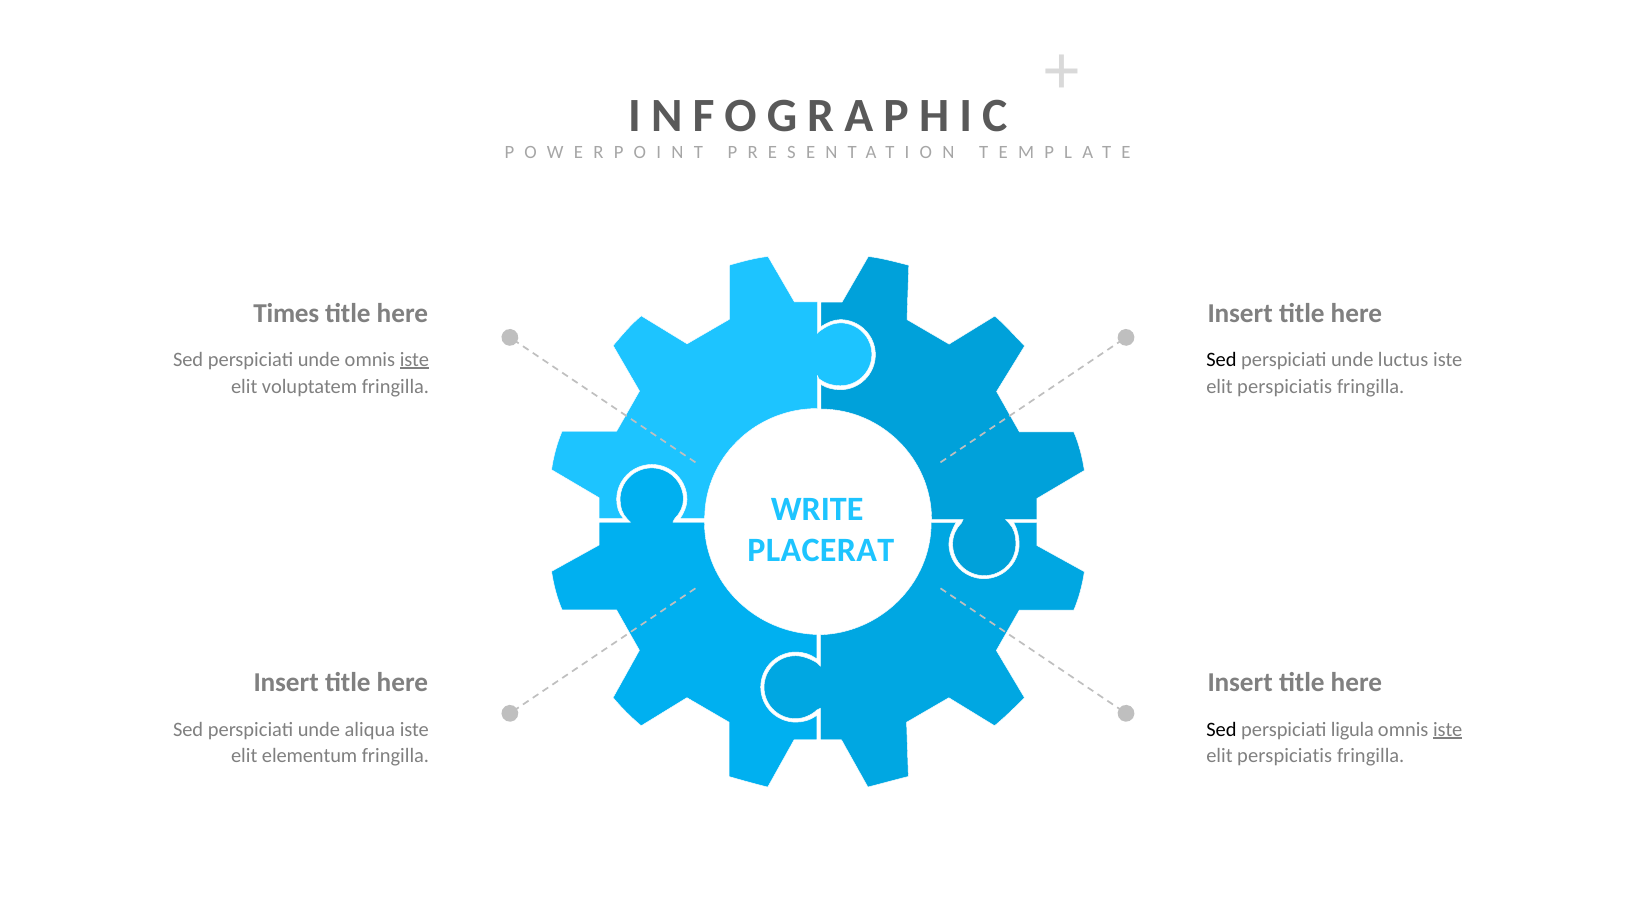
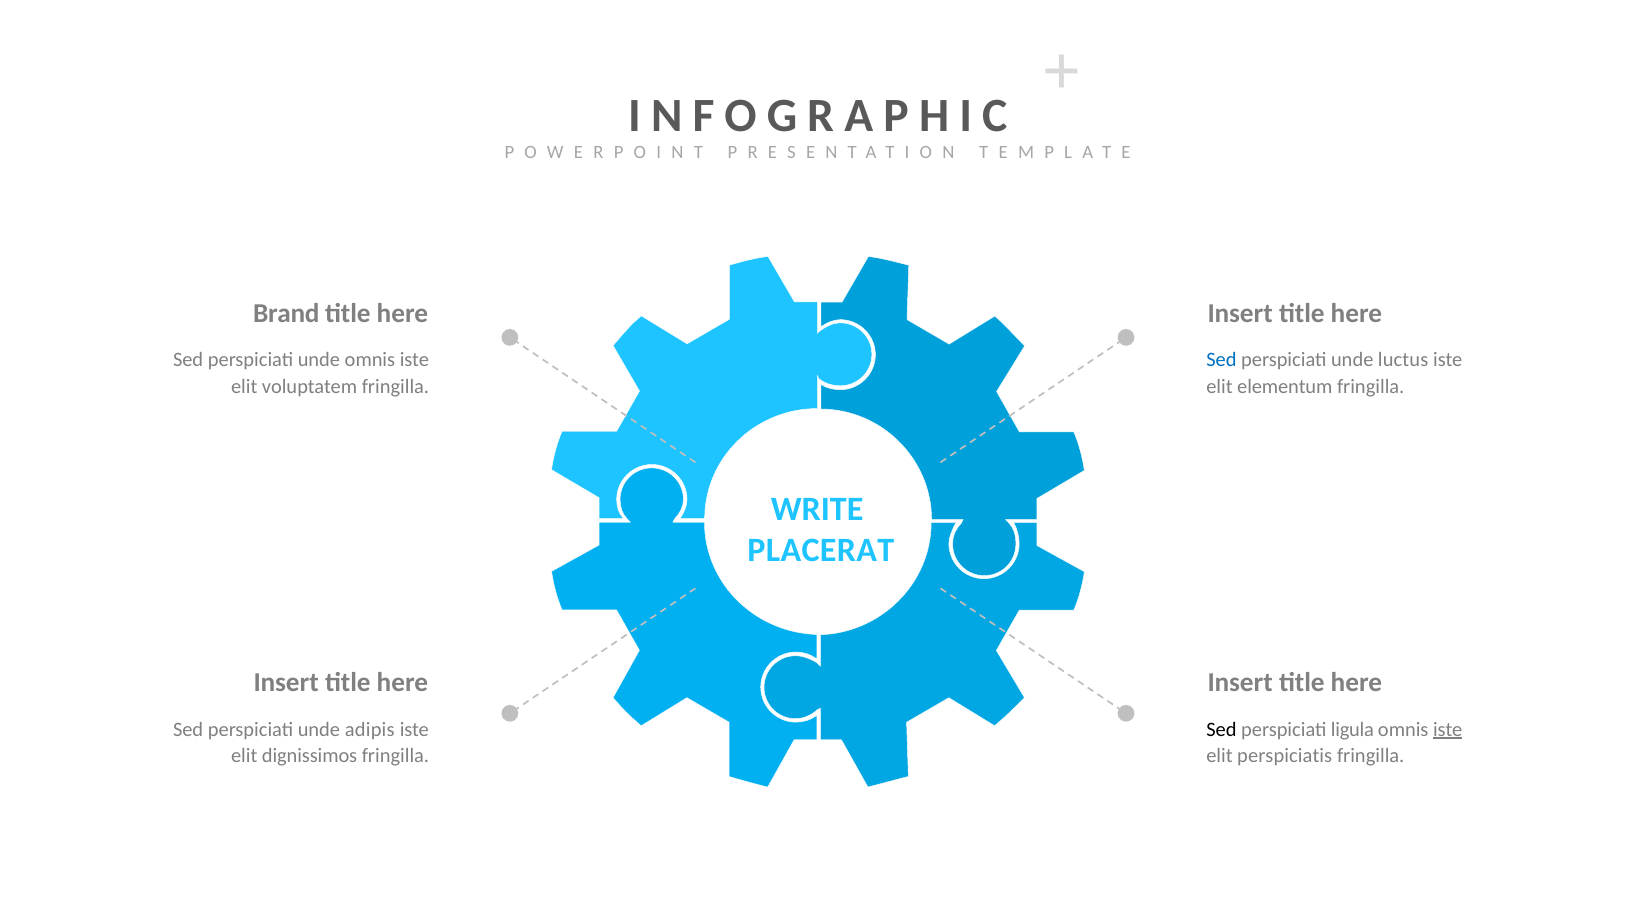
Times: Times -> Brand
iste at (414, 359) underline: present -> none
Sed at (1221, 359) colour: black -> blue
perspiciatis at (1285, 386): perspiciatis -> elementum
aliqua: aliqua -> adipis
elementum: elementum -> dignissimos
